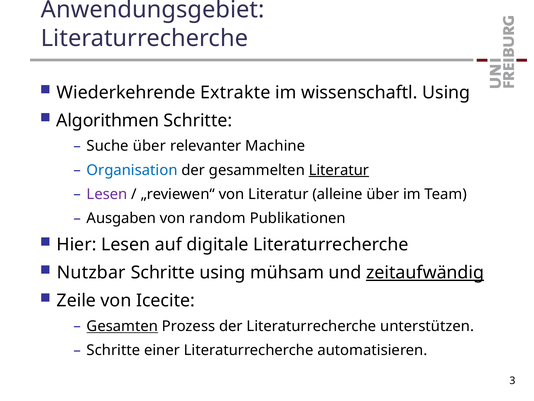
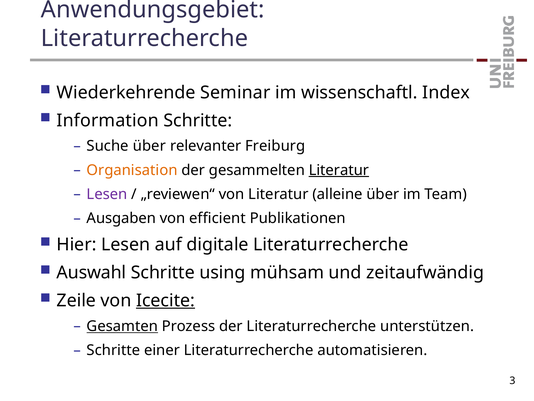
Extrakte: Extrakte -> Seminar
wissenschaftl Using: Using -> Index
Algorithmen: Algorithmen -> Information
Machine: Machine -> Freiburg
Organisation colour: blue -> orange
random: random -> efficient
Nutzbar: Nutzbar -> Auswahl
zeitaufwändig underline: present -> none
Icecite underline: none -> present
